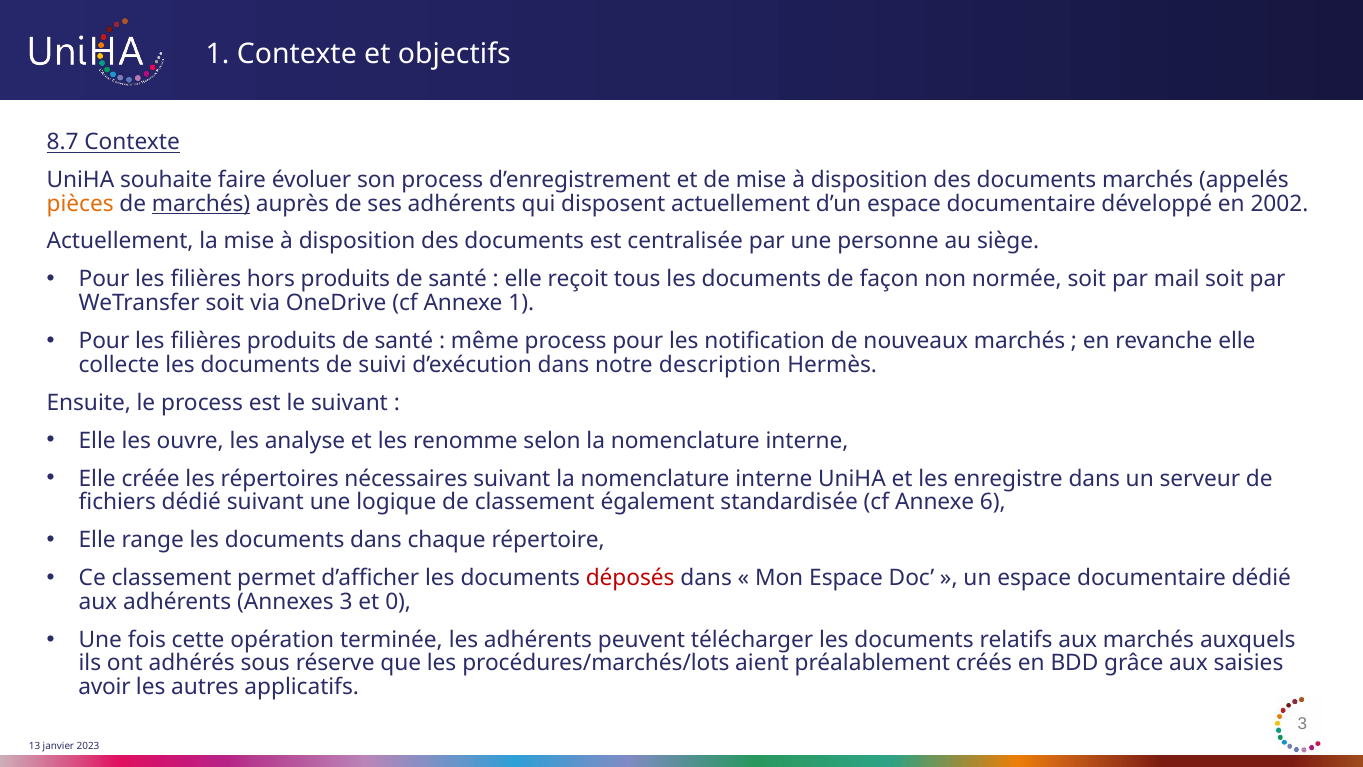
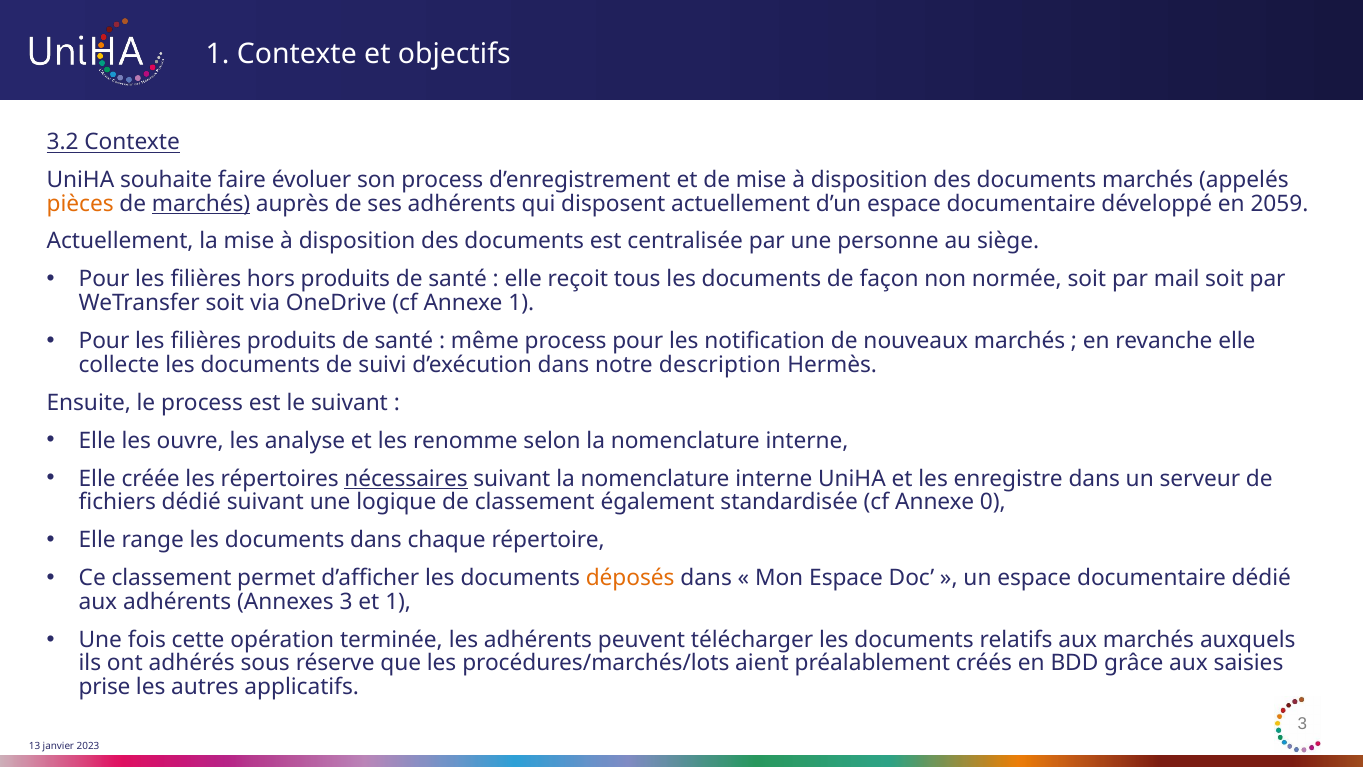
8.7: 8.7 -> 3.2
2002: 2002 -> 2059
nécessaires underline: none -> present
6: 6 -> 0
déposés colour: red -> orange
et 0: 0 -> 1
avoir: avoir -> prise
